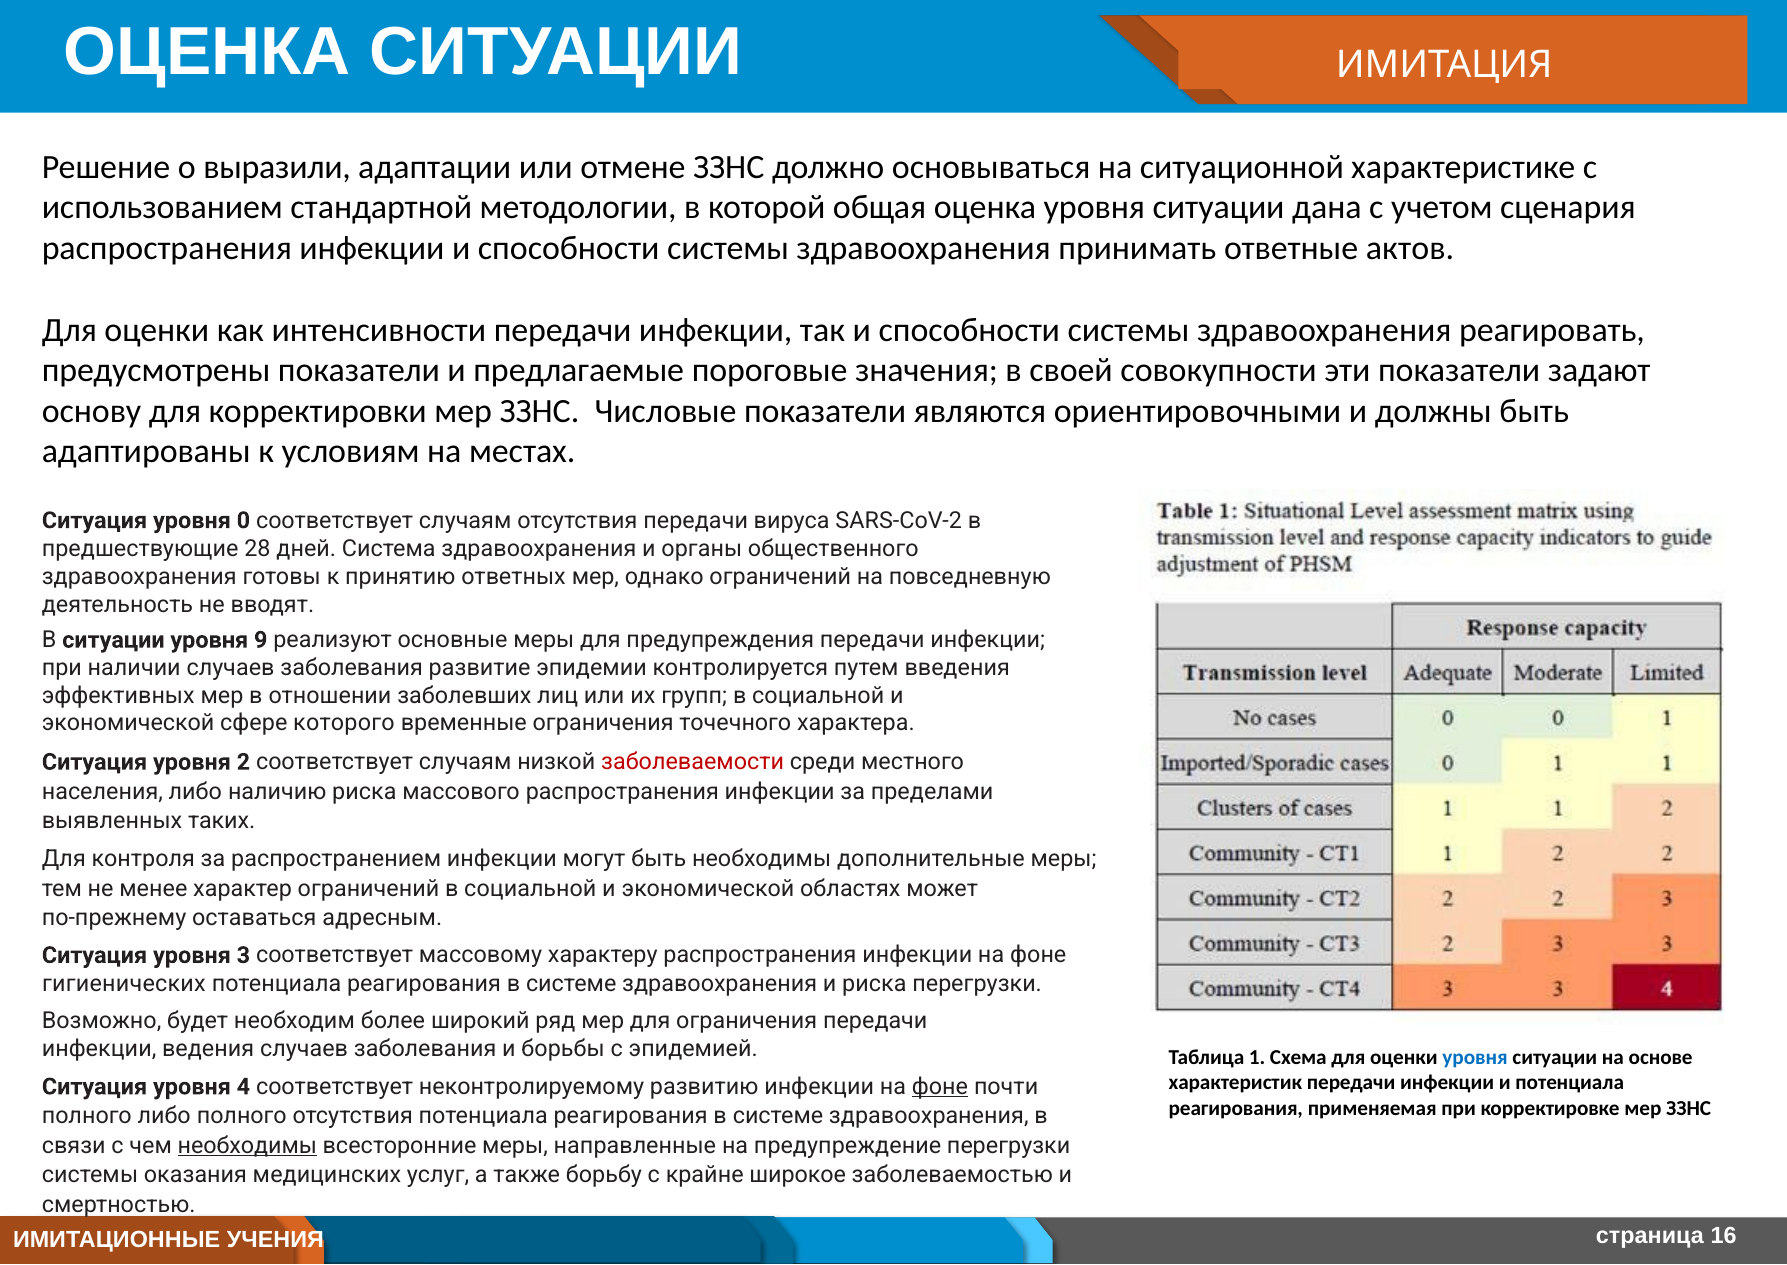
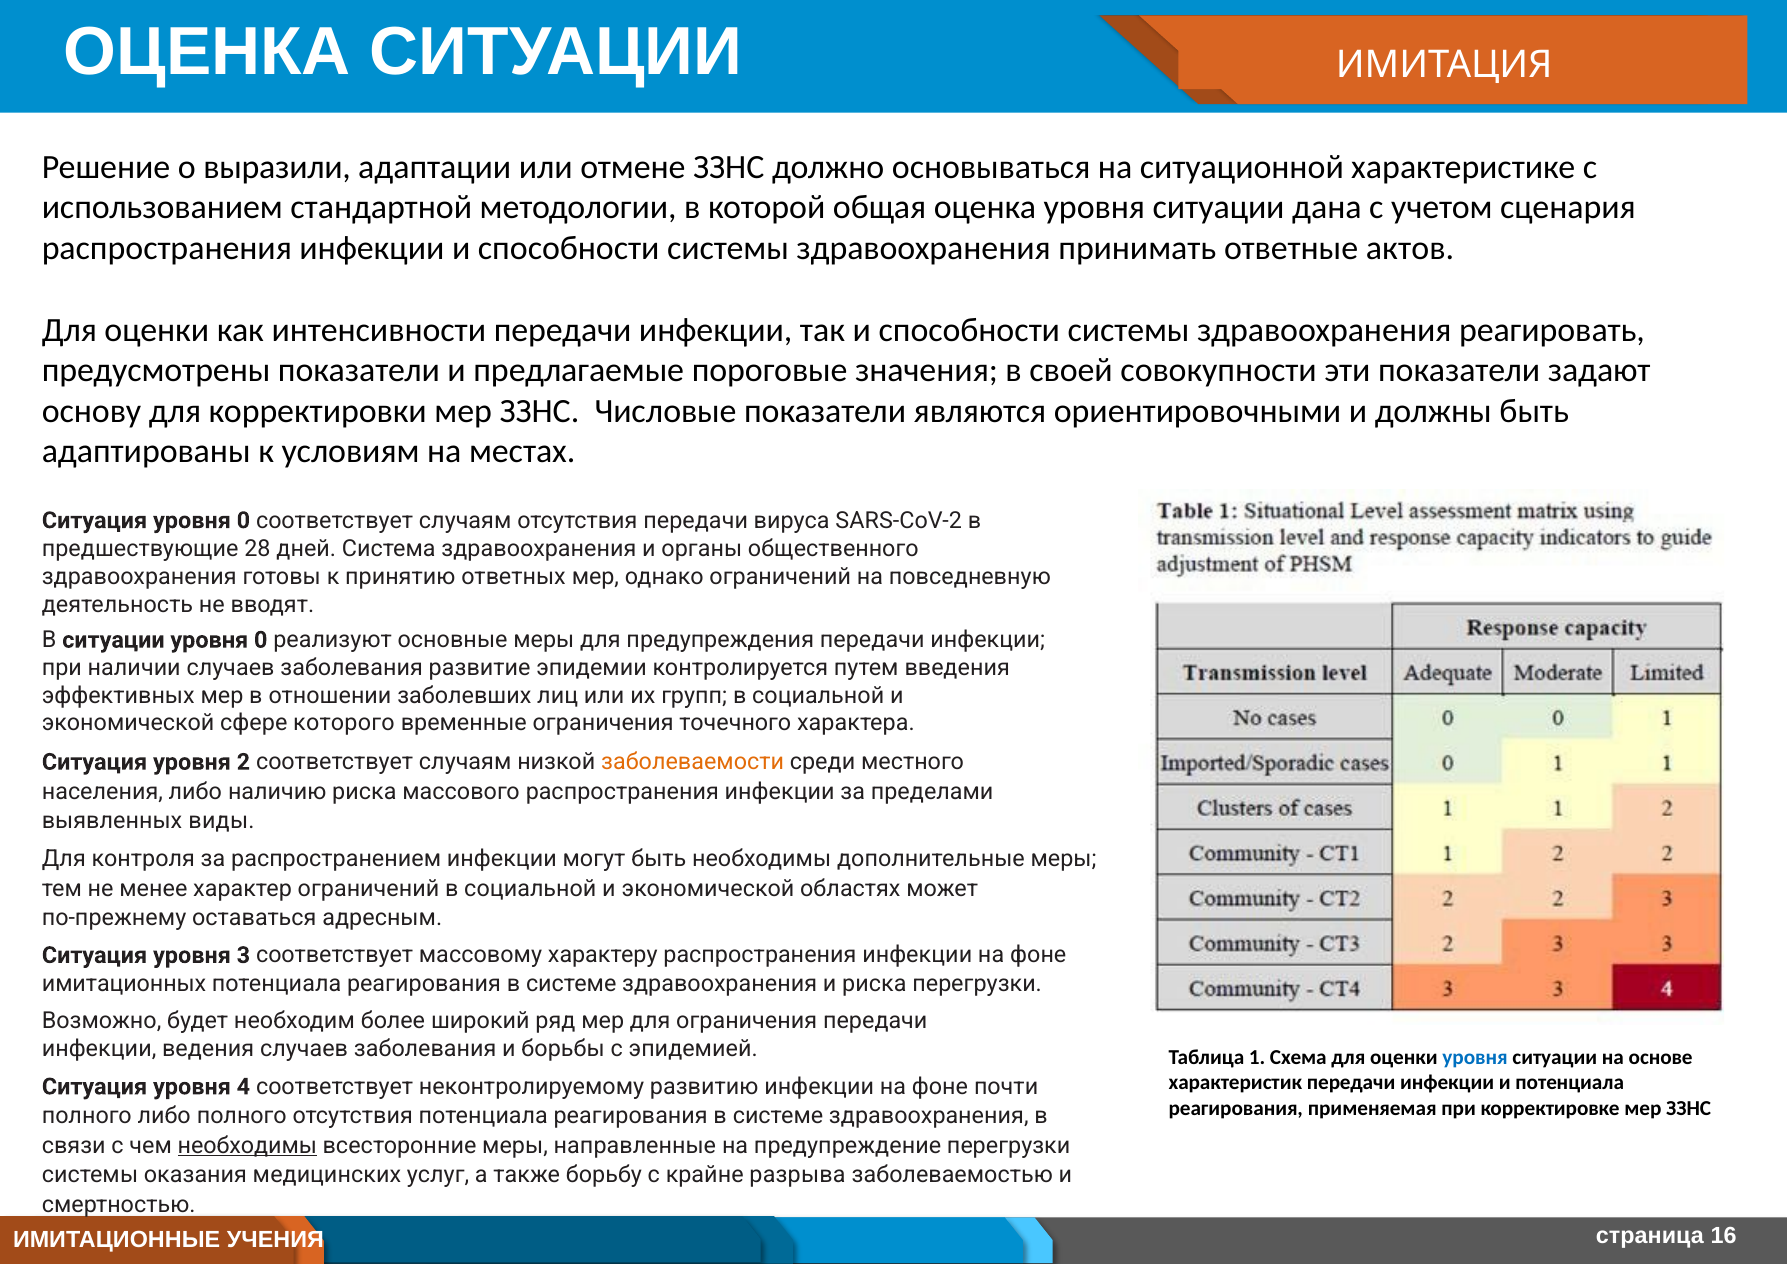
ситуации уровня 9: 9 -> 0
заболеваемости colour: red -> orange
таких: таких -> виды
гигиенических: гигиенических -> имитационных
фоне at (940, 1087) underline: present -> none
широкое: широкое -> разрыва
